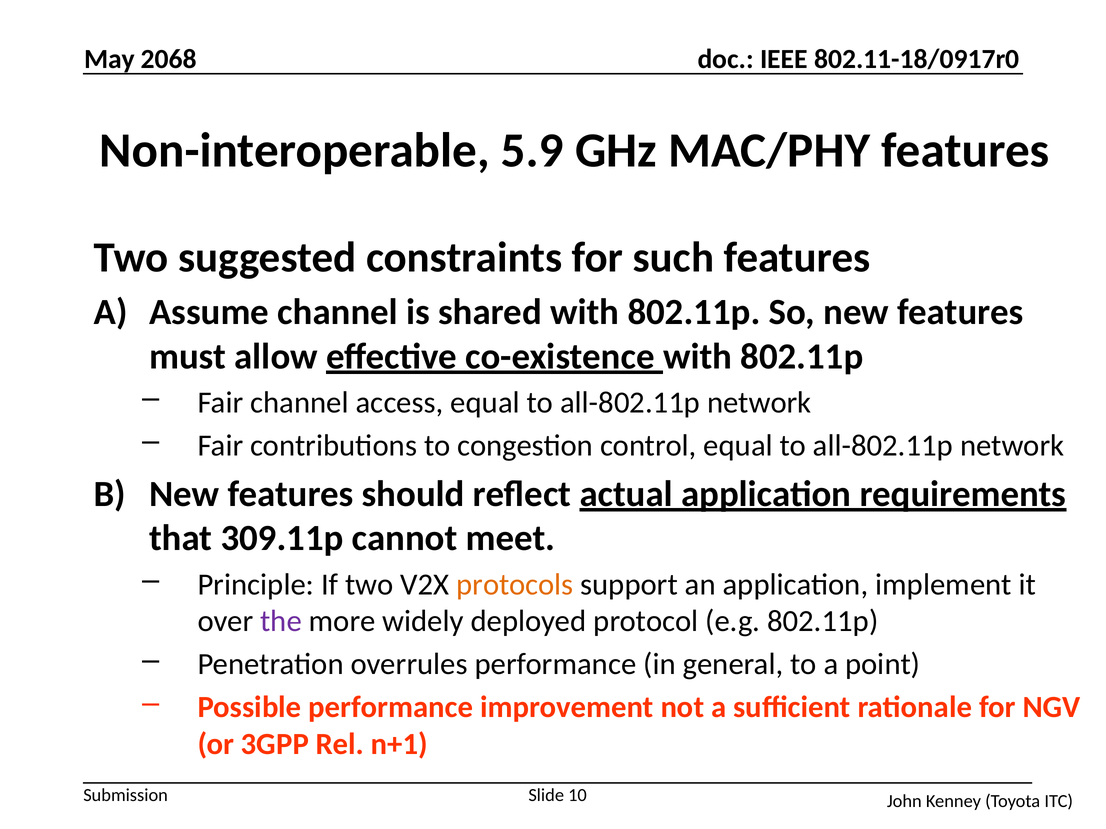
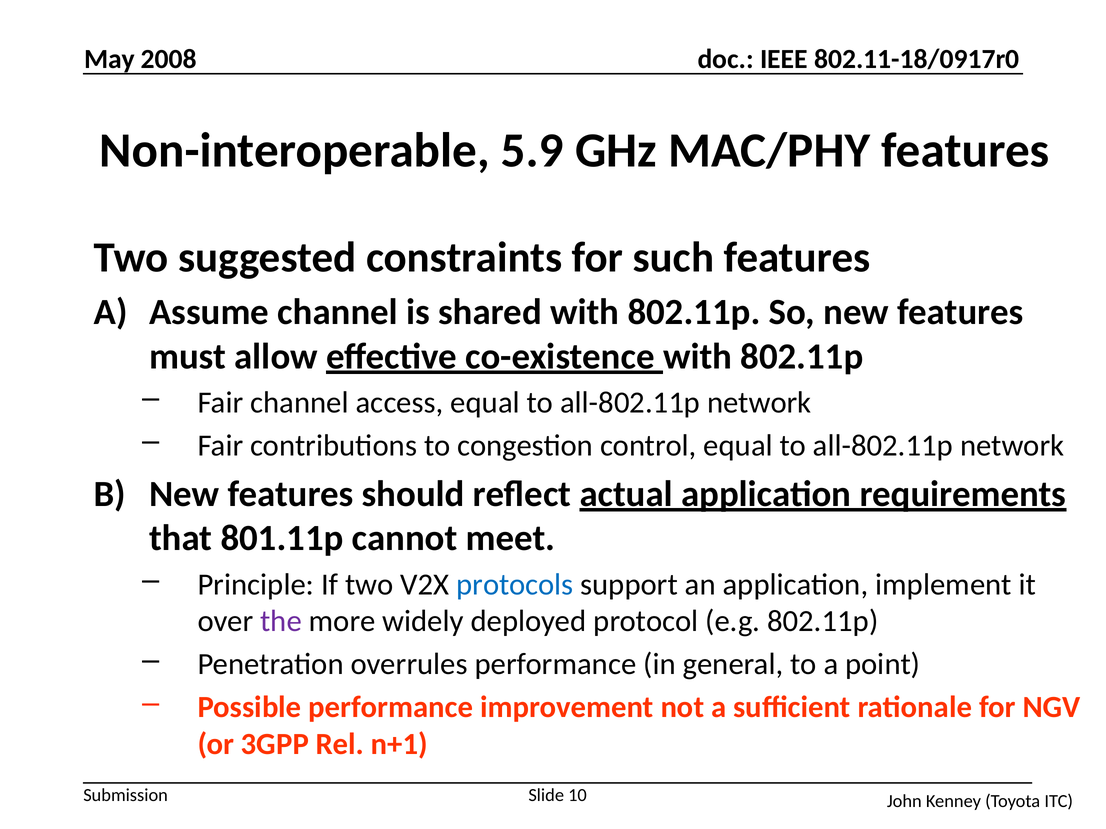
2068: 2068 -> 2008
309.11p: 309.11p -> 801.11p
protocols colour: orange -> blue
